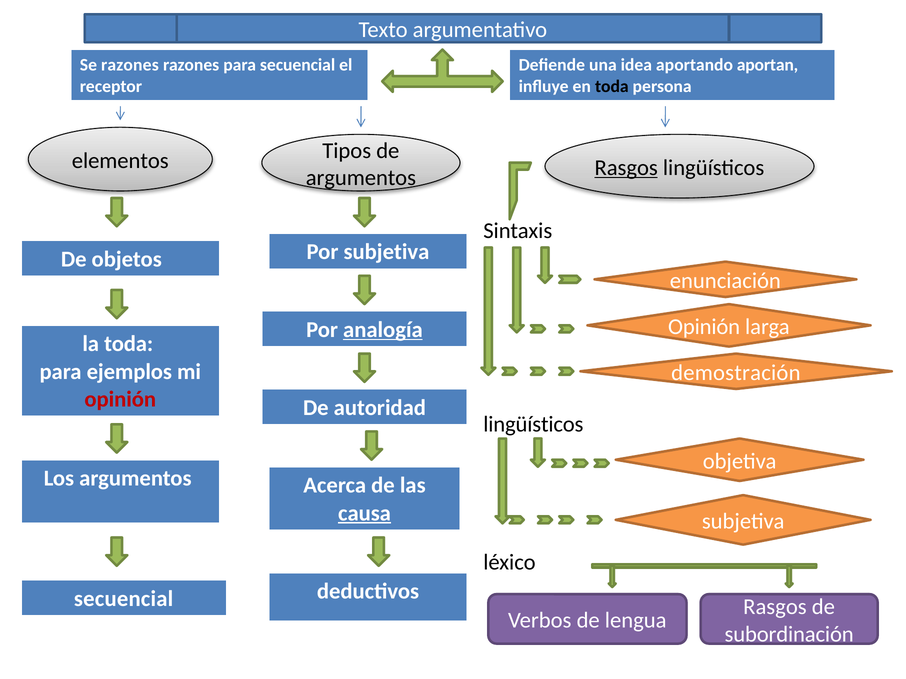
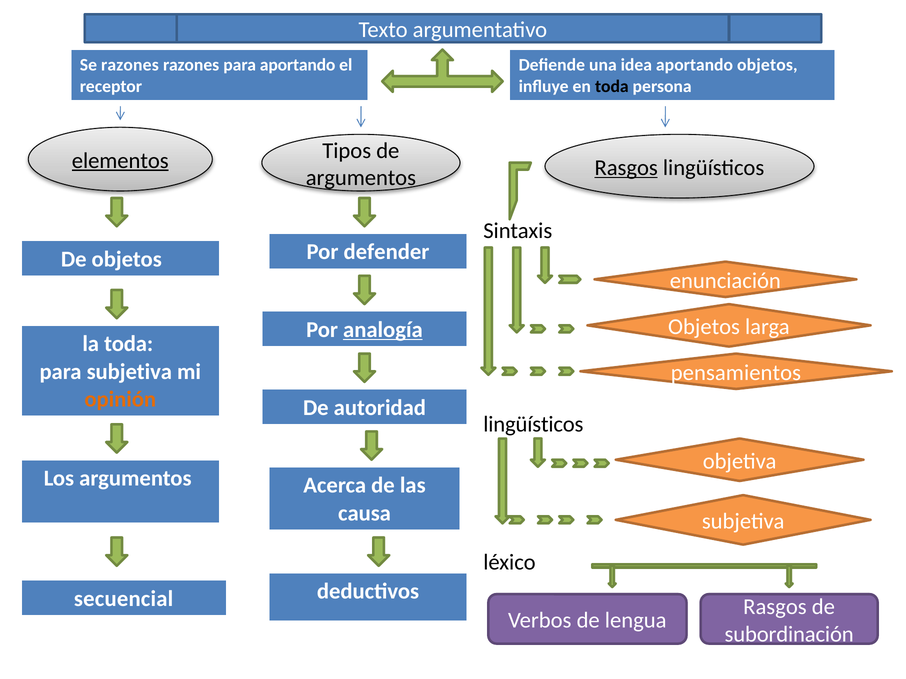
para secuencial: secuencial -> aportando
aportando aportan: aportan -> objetos
elementos underline: none -> present
Por subjetiva: subjetiva -> defender
Opinión at (704, 327): Opinión -> Objetos
para ejemplos: ejemplos -> subjetiva
demostración: demostración -> pensamientos
opinión at (120, 400) colour: red -> orange
causa underline: present -> none
